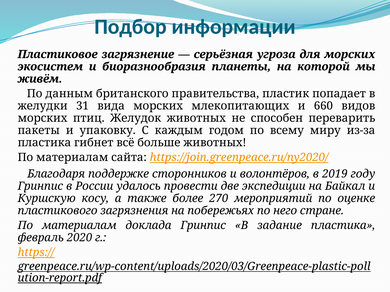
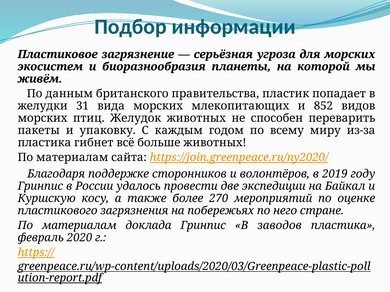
660: 660 -> 852
задание: задание -> заводов
